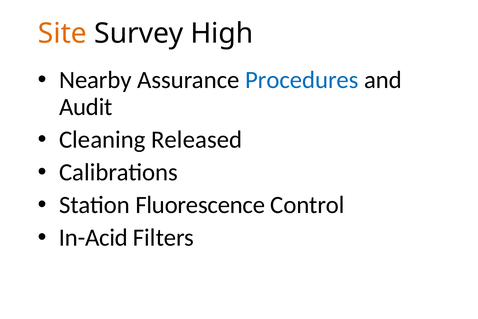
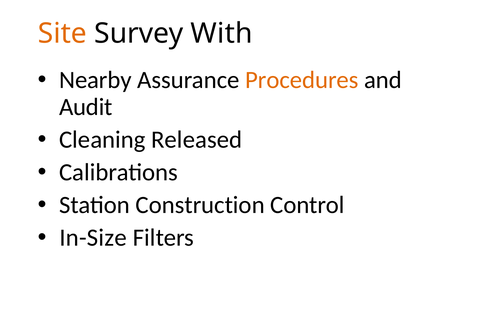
High: High -> With
Procedures colour: blue -> orange
Fluorescence: Fluorescence -> Construction
In-Acid: In-Acid -> In-Size
